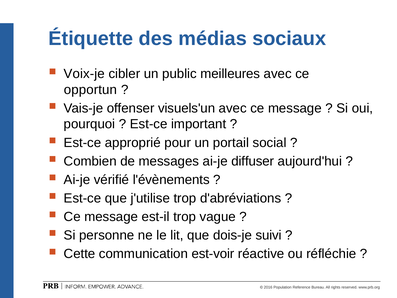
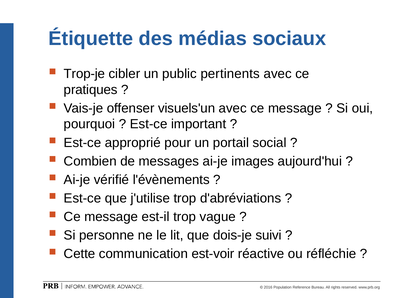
Voix-je: Voix-je -> Trop-je
meilleures: meilleures -> pertinents
opportun: opportun -> pratiques
diffuser: diffuser -> images
